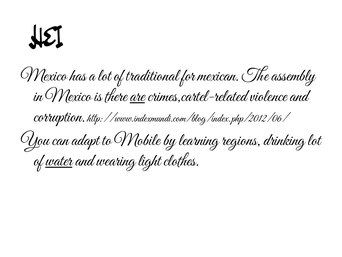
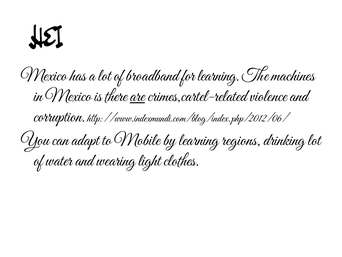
traditional: traditional -> broadband
for mexican: mexican -> learning
assembly: assembly -> machines
water underline: present -> none
